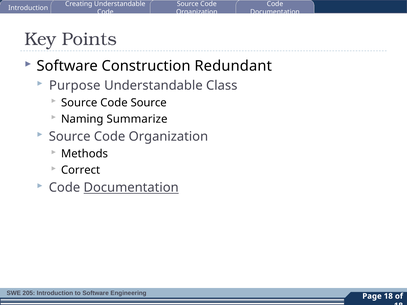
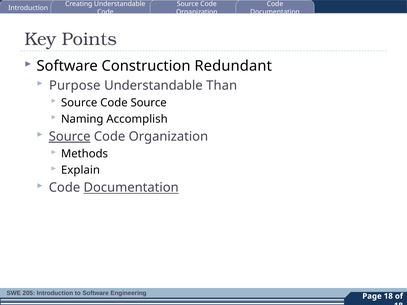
Class: Class -> Than
Summarize: Summarize -> Accomplish
Source at (70, 137) underline: none -> present
Correct: Correct -> Explain
